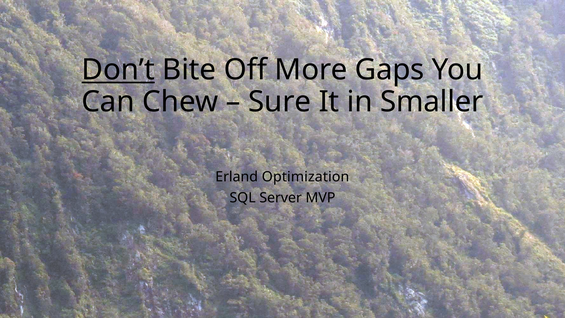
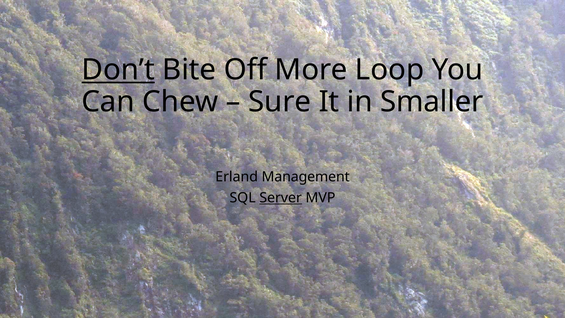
Gaps: Gaps -> Loop
Optimization: Optimization -> Management
Server underline: none -> present
